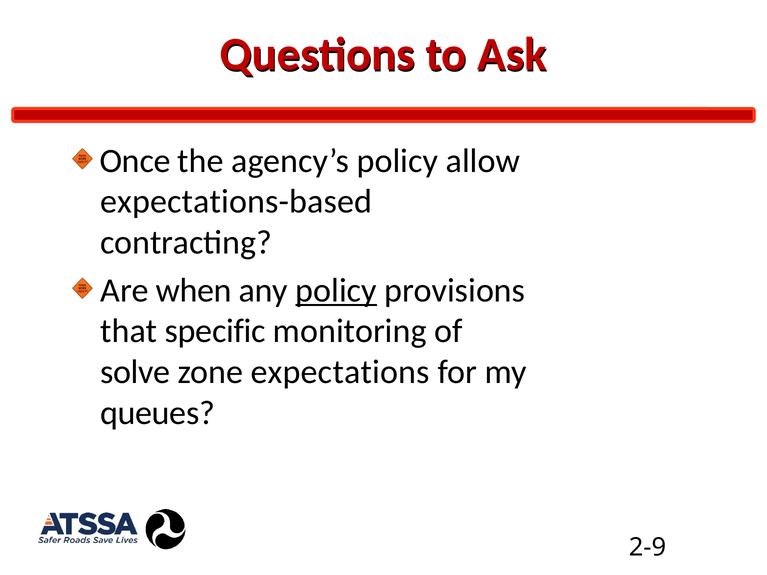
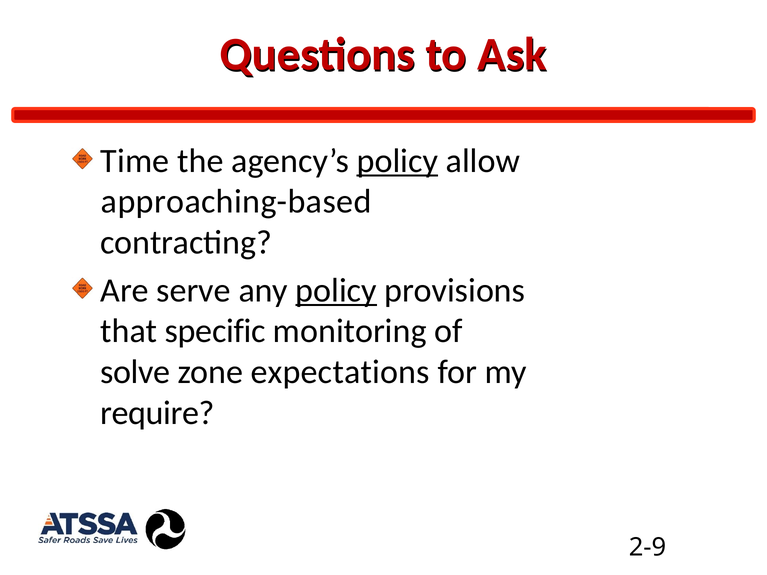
Once: Once -> Time
policy at (397, 161) underline: none -> present
expectations-based: expectations-based -> approaching-based
when: when -> serve
queues: queues -> require
